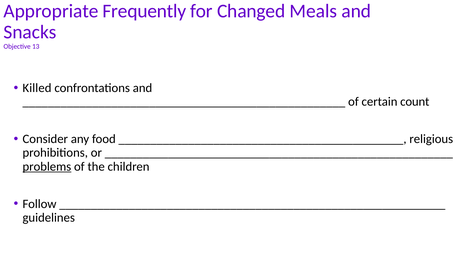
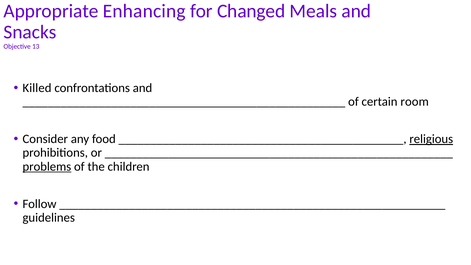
Frequently: Frequently -> Enhancing
count: count -> room
religious underline: none -> present
